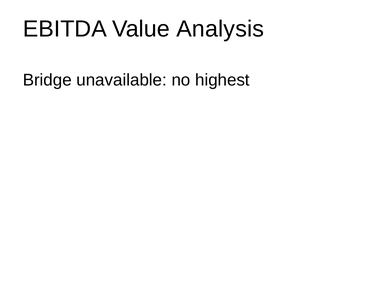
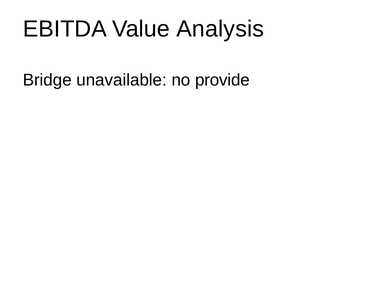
highest: highest -> provide
